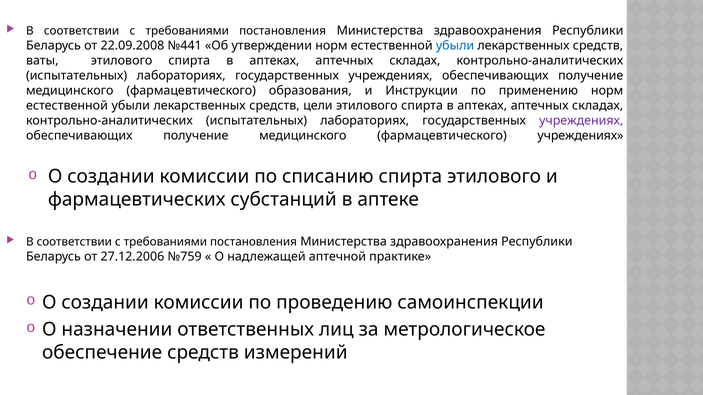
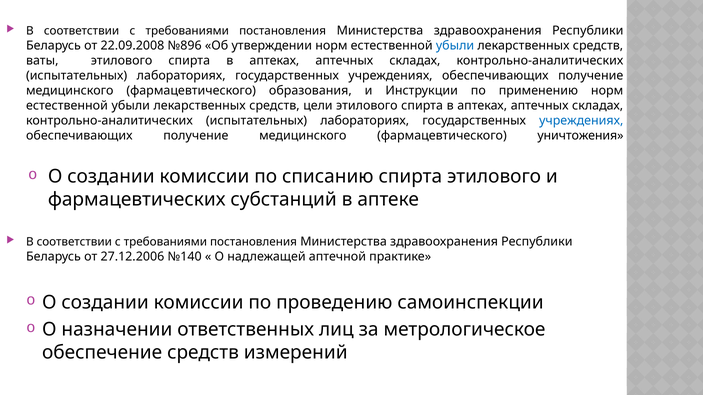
№441: №441 -> №896
учреждениях at (581, 121) colour: purple -> blue
фармацевтического учреждениях: учреждениях -> уничтожения
№759: №759 -> №140
